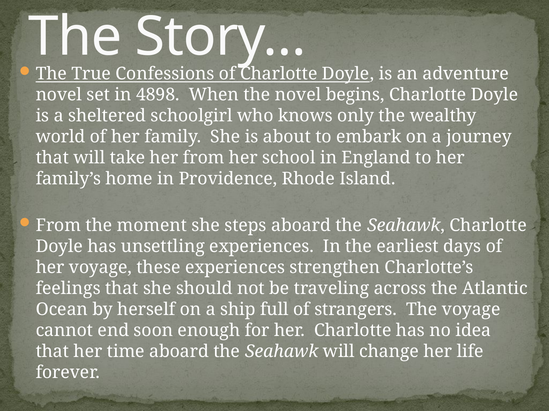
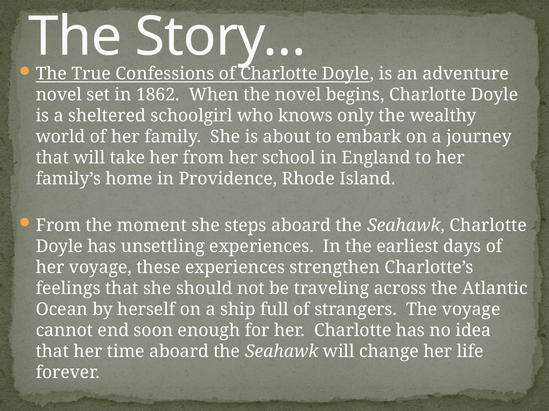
4898: 4898 -> 1862
